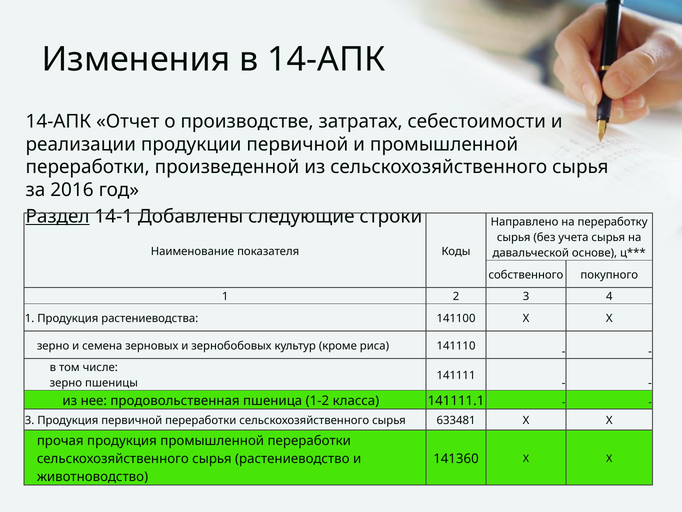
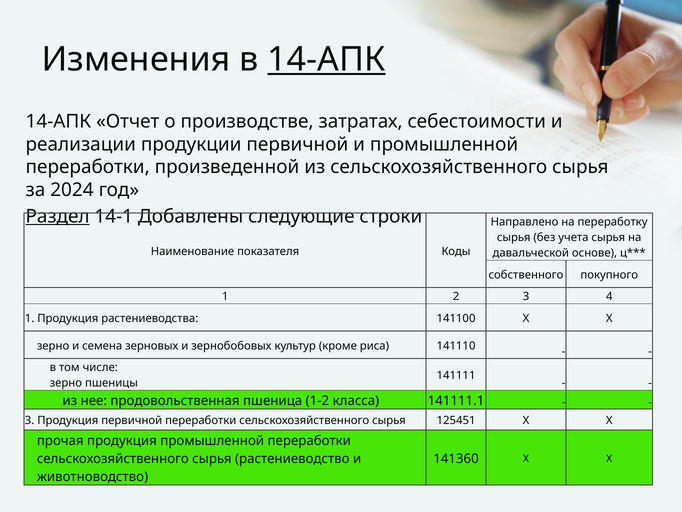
14-АПК at (326, 59) underline: none -> present
2016: 2016 -> 2024
633481: 633481 -> 125451
